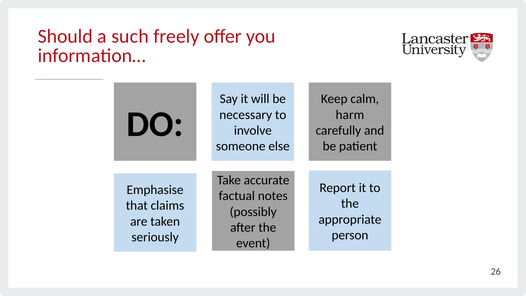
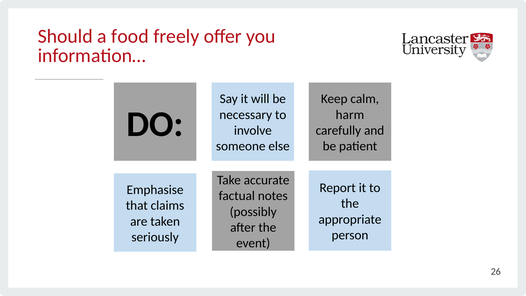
such: such -> food
